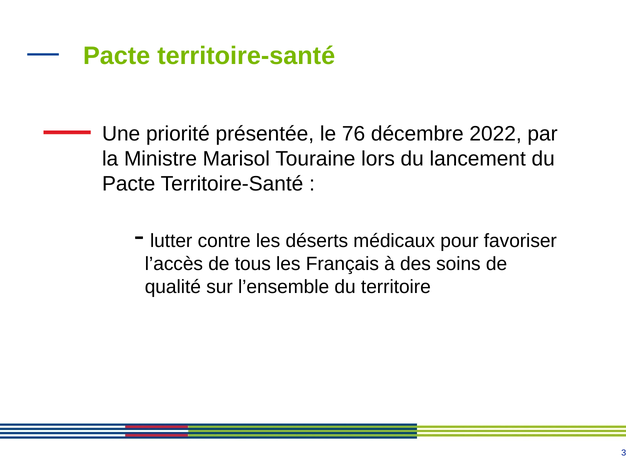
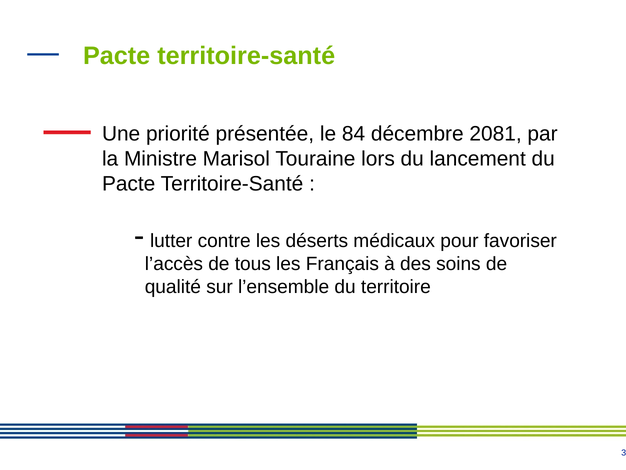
76: 76 -> 84
2022: 2022 -> 2081
